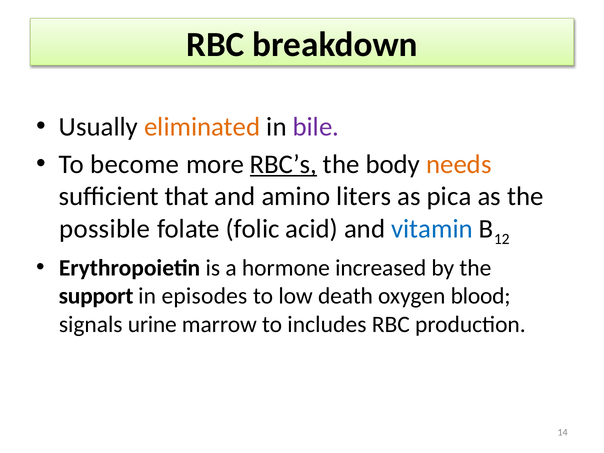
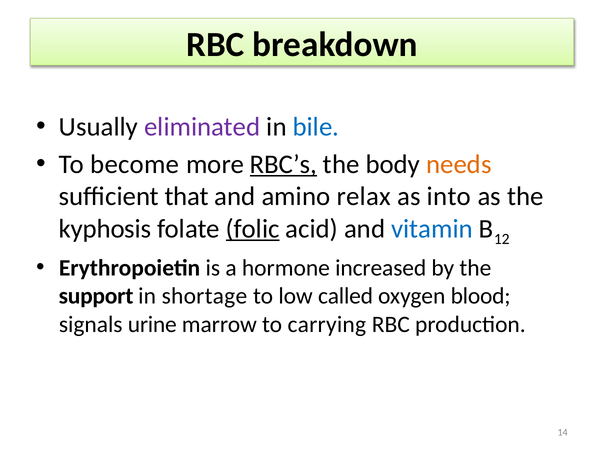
eliminated colour: orange -> purple
bile colour: purple -> blue
liters: liters -> relax
pica: pica -> into
possible: possible -> kyphosis
folic underline: none -> present
episodes: episodes -> shortage
death: death -> called
includes: includes -> carrying
